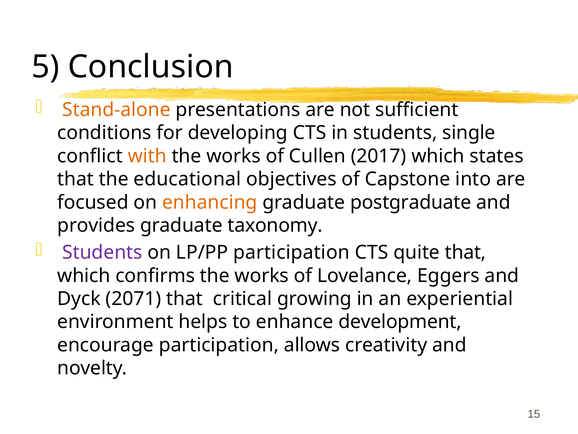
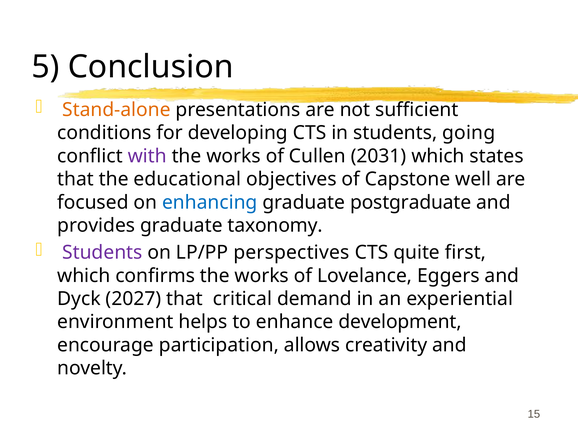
single: single -> going
with colour: orange -> purple
2017: 2017 -> 2031
into: into -> well
enhancing colour: orange -> blue
LP/PP participation: participation -> perspectives
quite that: that -> first
2071: 2071 -> 2027
growing: growing -> demand
